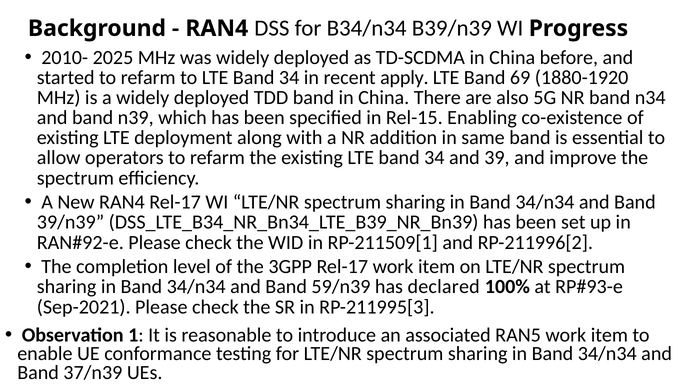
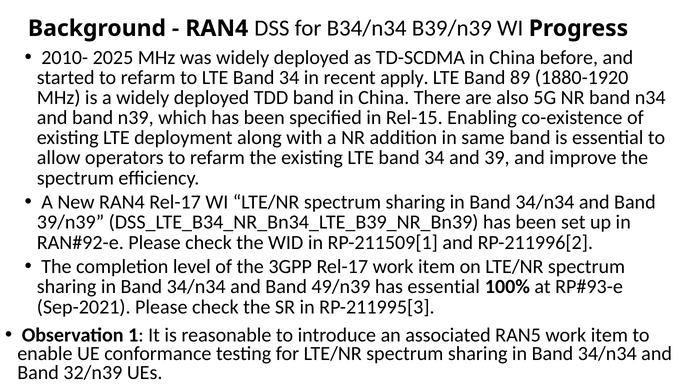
69: 69 -> 89
59/n39: 59/n39 -> 49/n39
has declared: declared -> essential
37/n39: 37/n39 -> 32/n39
